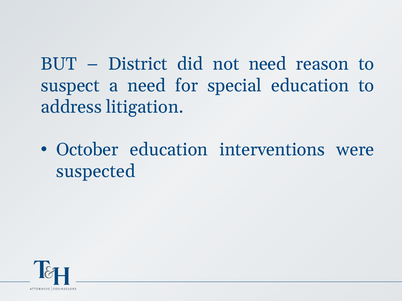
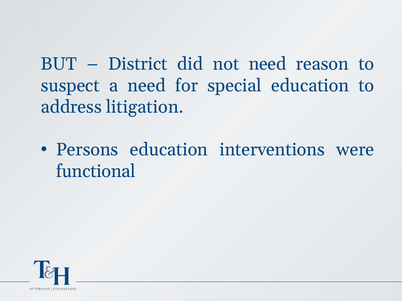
October: October -> Persons
suspected: suspected -> functional
